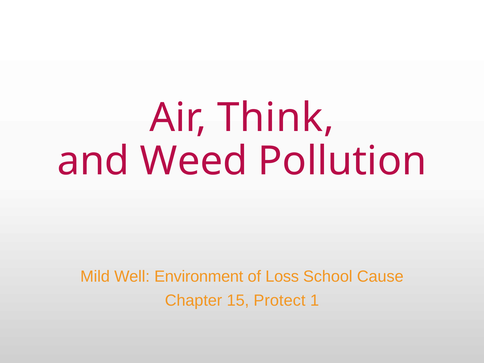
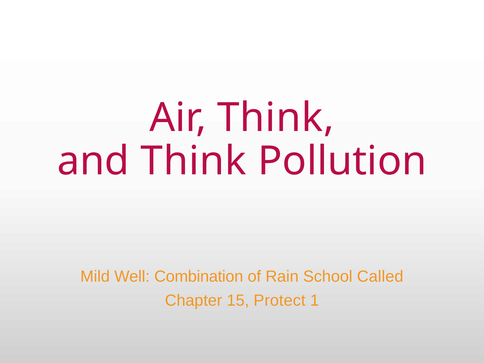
and Weed: Weed -> Think
Environment: Environment -> Combination
Loss: Loss -> Rain
Cause: Cause -> Called
